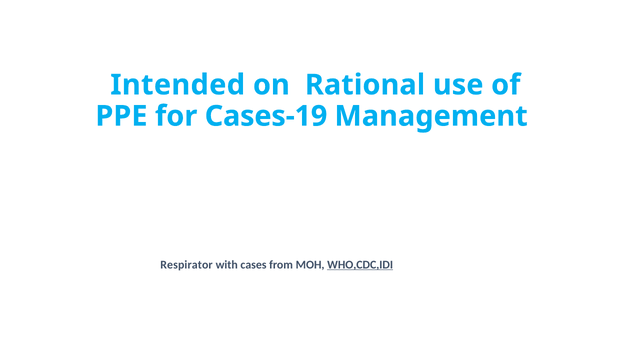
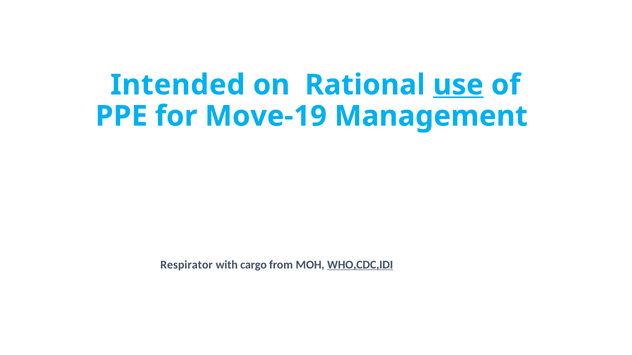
use underline: none -> present
Cases-19: Cases-19 -> Move-19
cases: cases -> cargo
